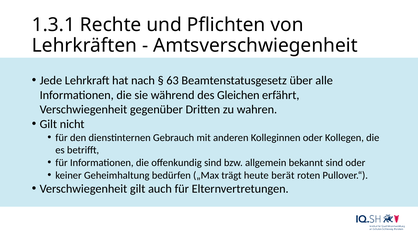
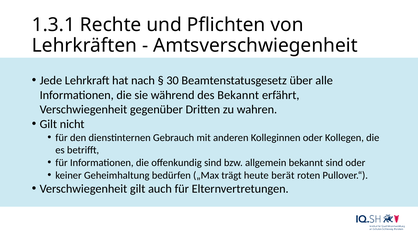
63: 63 -> 30
des Gleichen: Gleichen -> Bekannt
